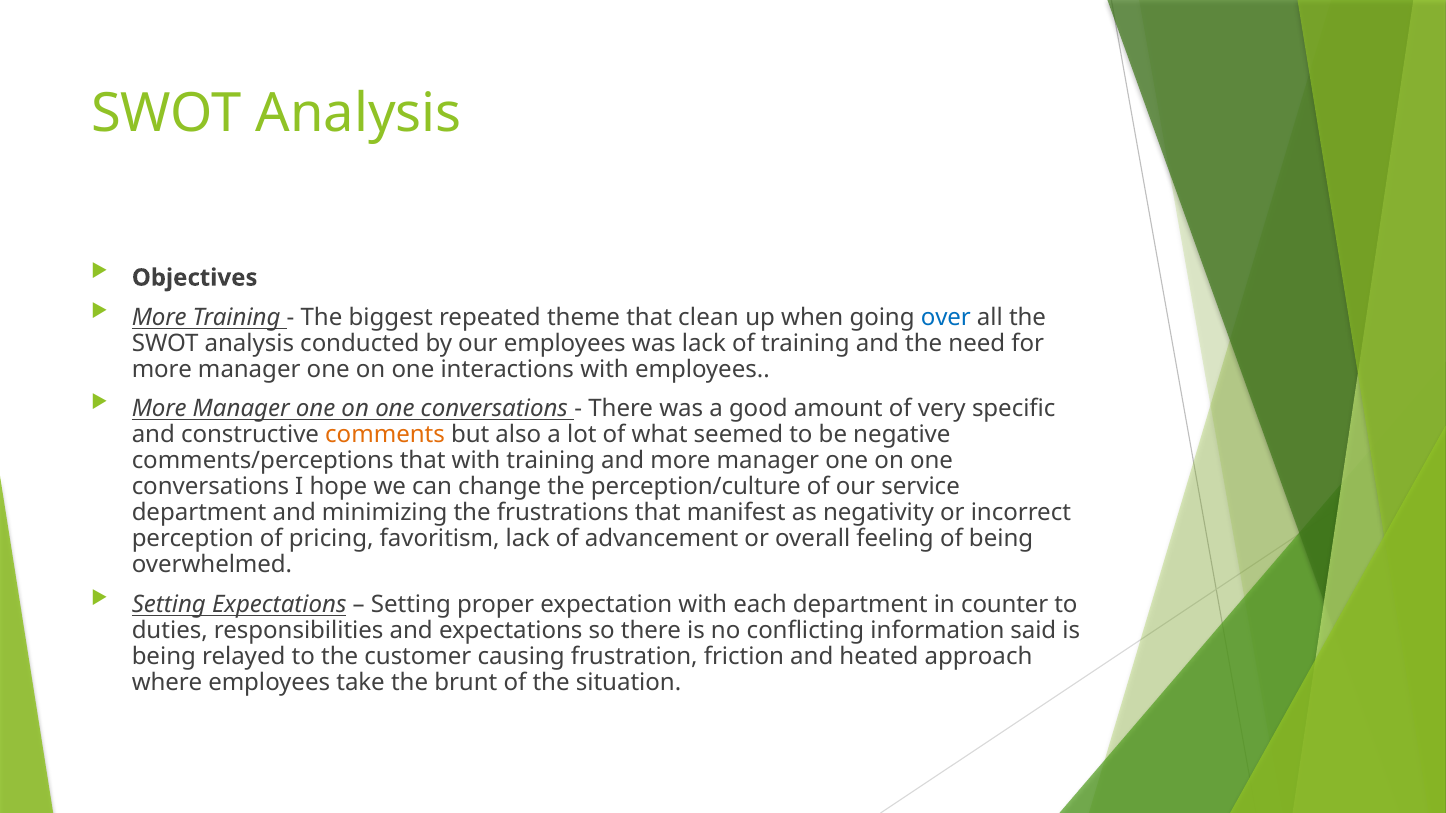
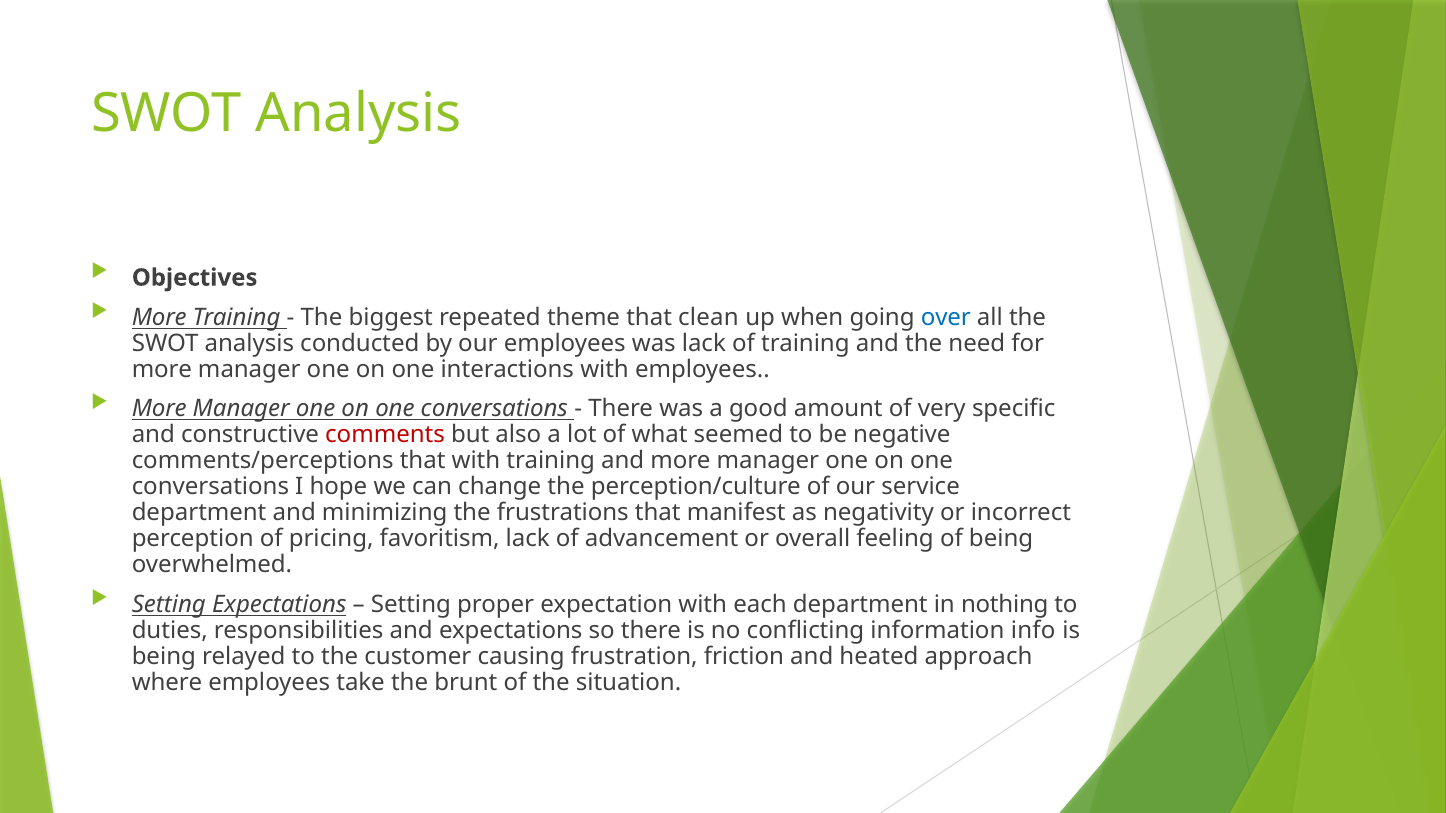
comments colour: orange -> red
counter: counter -> nothing
said: said -> info
